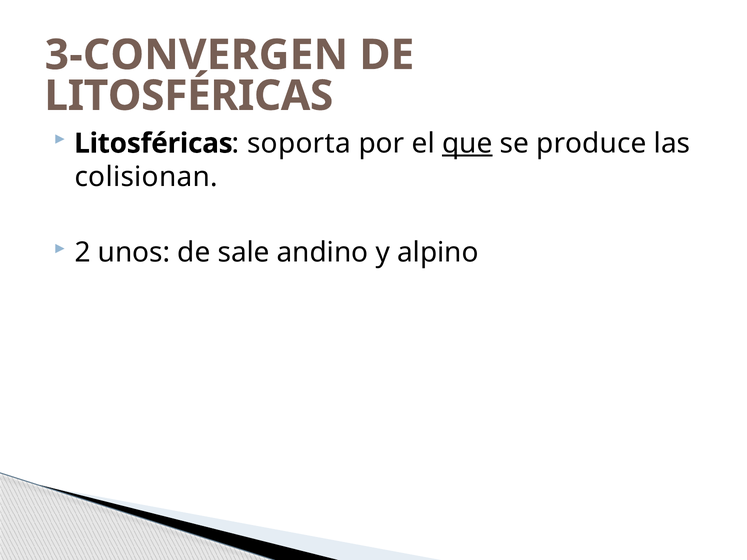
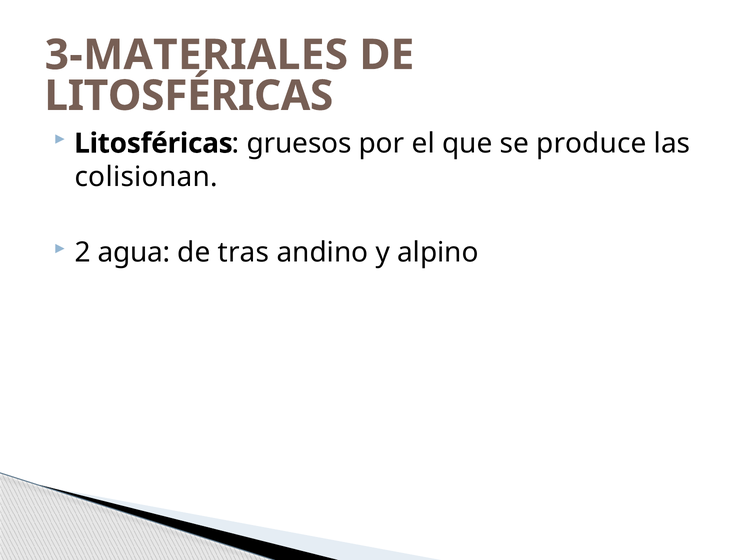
3-CONVERGEN: 3-CONVERGEN -> 3-MATERIALES
soporta: soporta -> gruesos
que underline: present -> none
unos: unos -> agua
sale: sale -> tras
